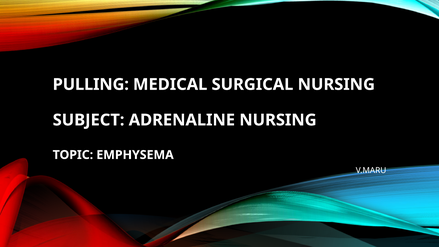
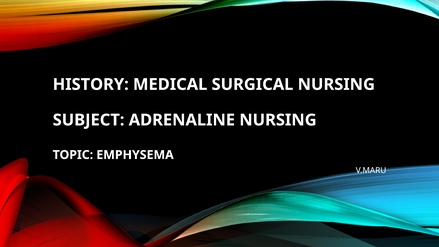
PULLING: PULLING -> HISTORY
